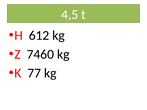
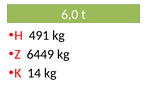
4,5: 4,5 -> 6,0
612: 612 -> 491
7460: 7460 -> 6449
77: 77 -> 14
